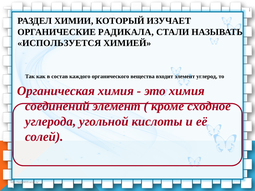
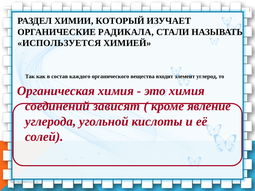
соединений элемент: элемент -> зависят
сходное: сходное -> явление
